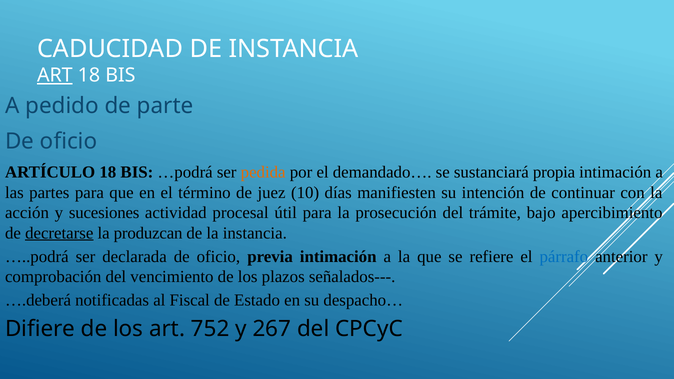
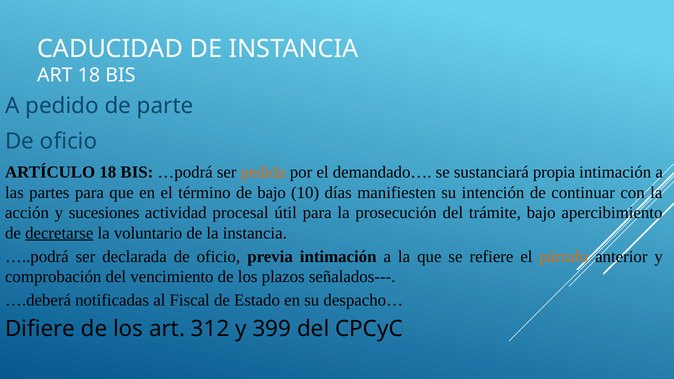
ART at (55, 75) underline: present -> none
de juez: juez -> bajo
produzcan: produzcan -> voluntario
párrafo colour: blue -> orange
752: 752 -> 312
267: 267 -> 399
